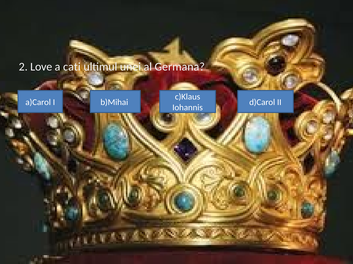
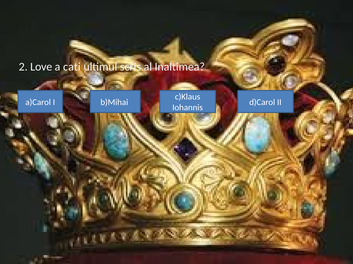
unei: unei -> scris
Germana: Germana -> Inaltimea
